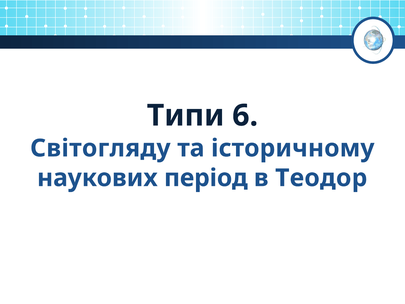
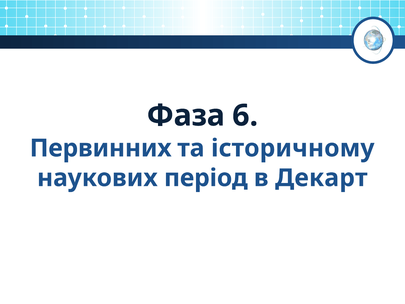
Типи: Типи -> Фаза
Світогляду: Світогляду -> Первинних
Теодор: Теодор -> Декарт
